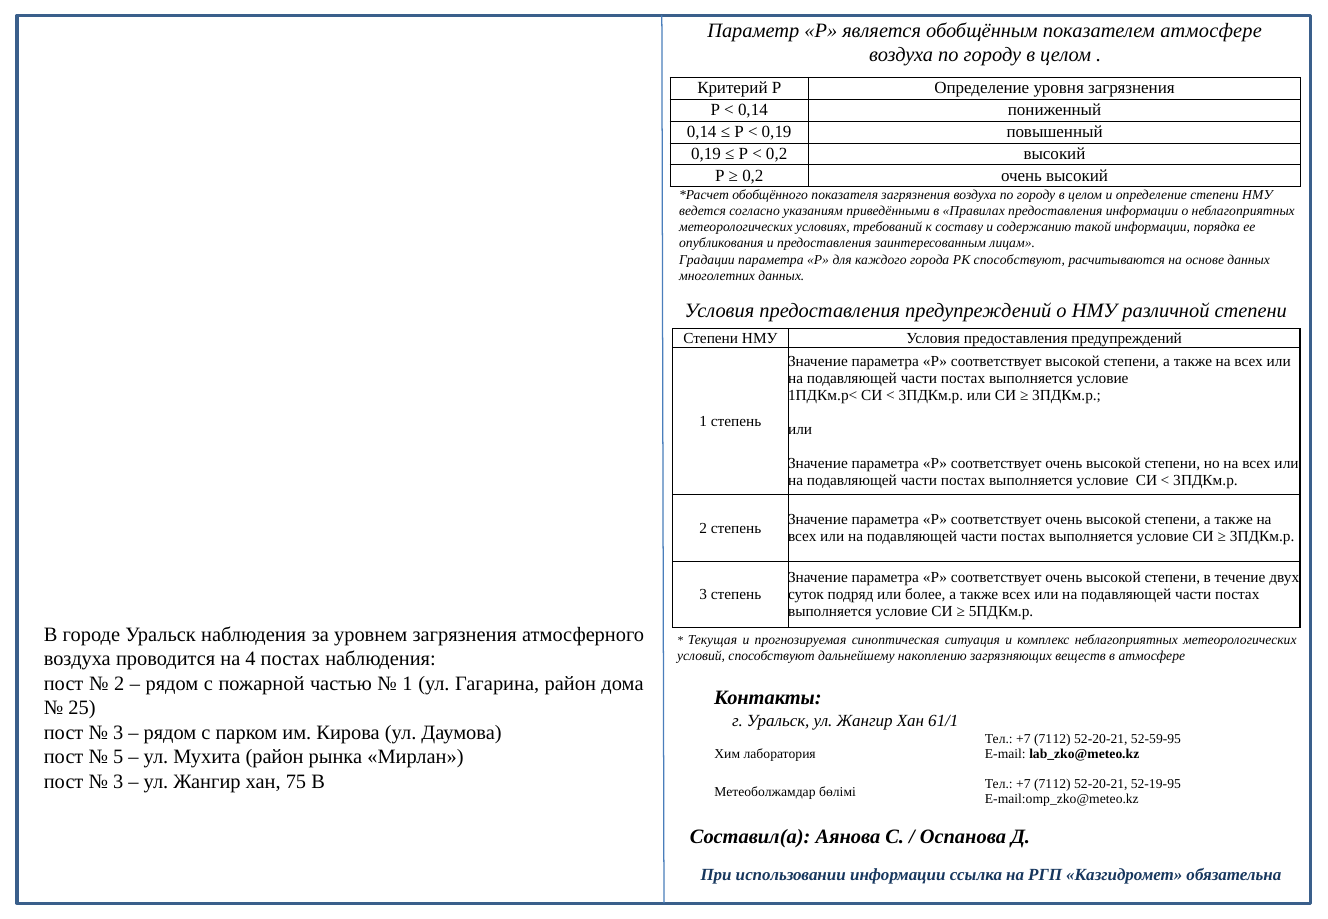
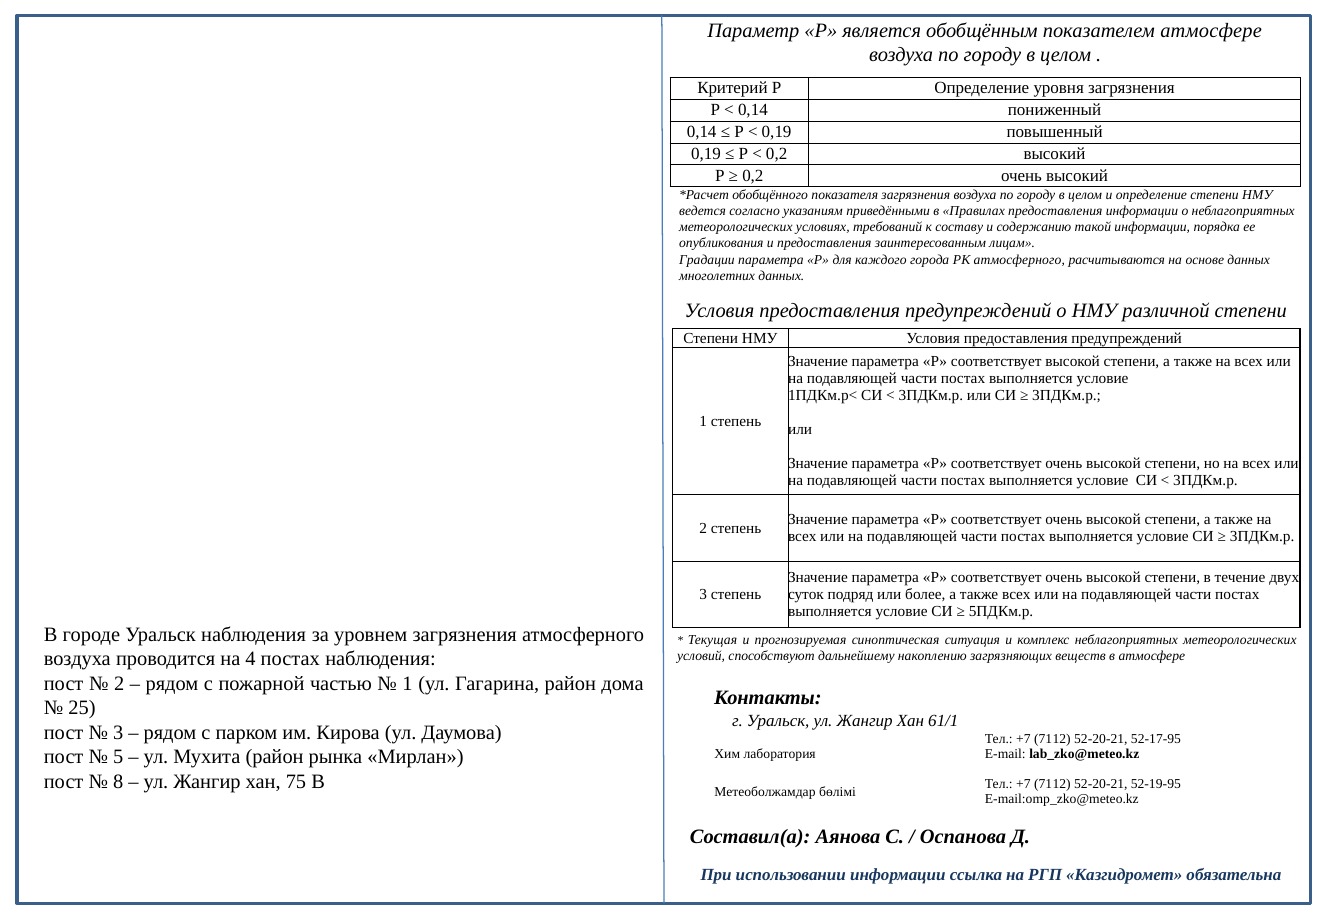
РК способствуют: способствуют -> атмосферного
52-59-95: 52-59-95 -> 52-17-95
3 at (118, 782): 3 -> 8
